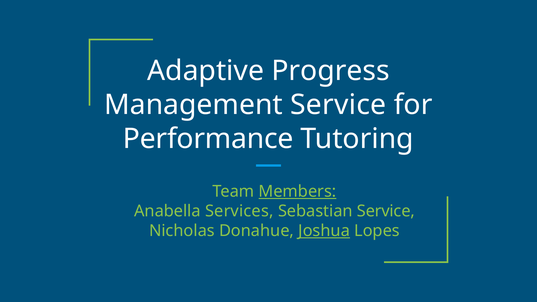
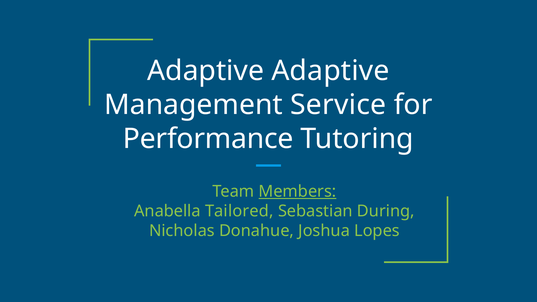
Adaptive Progress: Progress -> Adaptive
Services: Services -> Tailored
Sebastian Service: Service -> During
Joshua underline: present -> none
